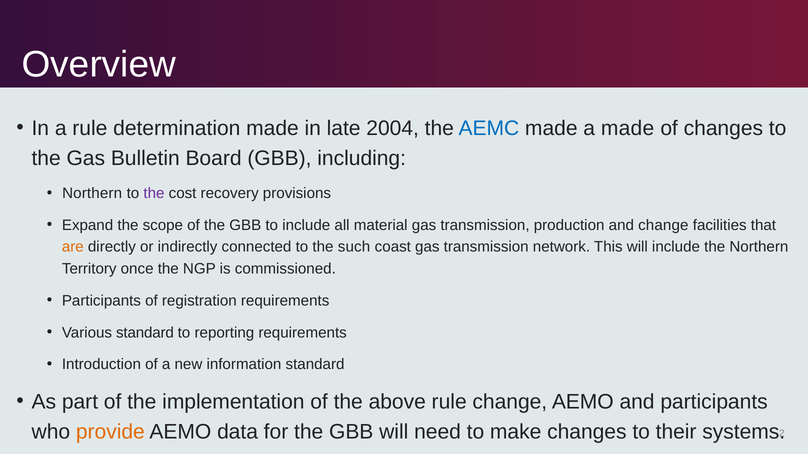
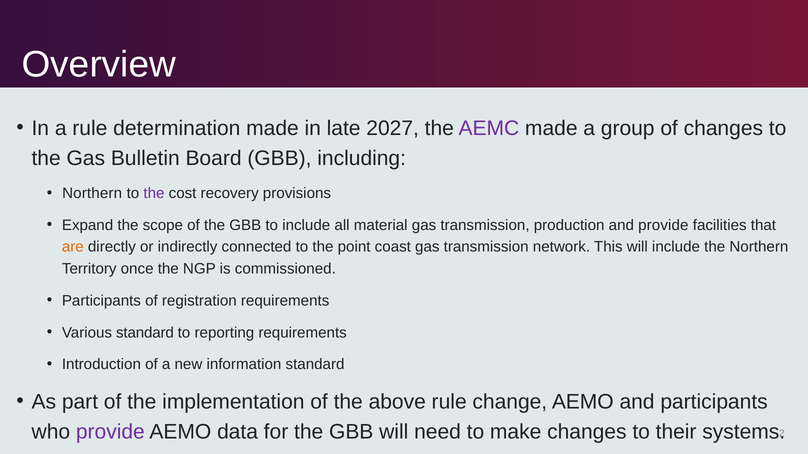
2004: 2004 -> 2027
AEMC colour: blue -> purple
a made: made -> group
and change: change -> provide
such: such -> point
provide at (110, 432) colour: orange -> purple
